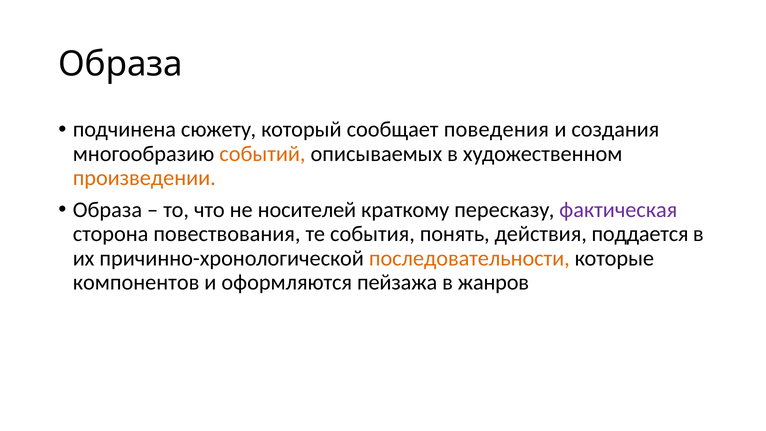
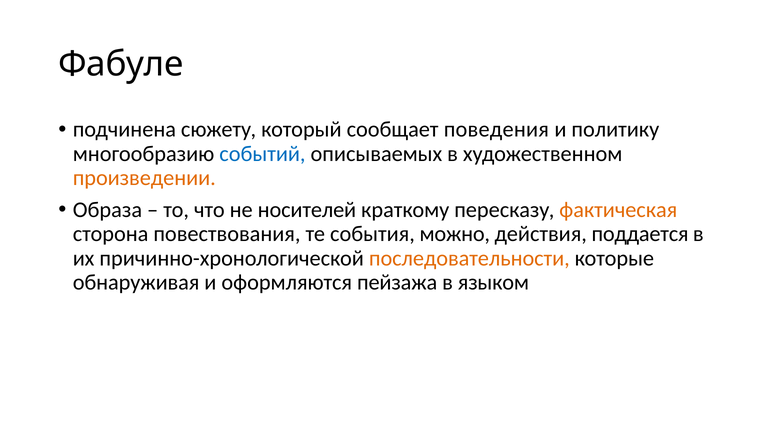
Образа at (121, 64): Образа -> Фабуле
создания: создания -> политику
событий colour: orange -> blue
фактическая colour: purple -> orange
понять: понять -> можно
компонентов: компонентов -> обнаруживая
жанров: жанров -> языком
